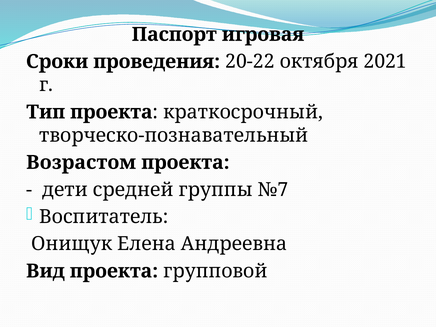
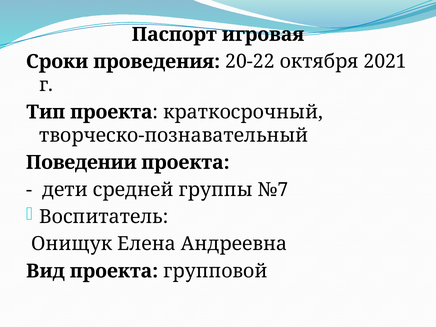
Возрастом: Возрастом -> Поведении
